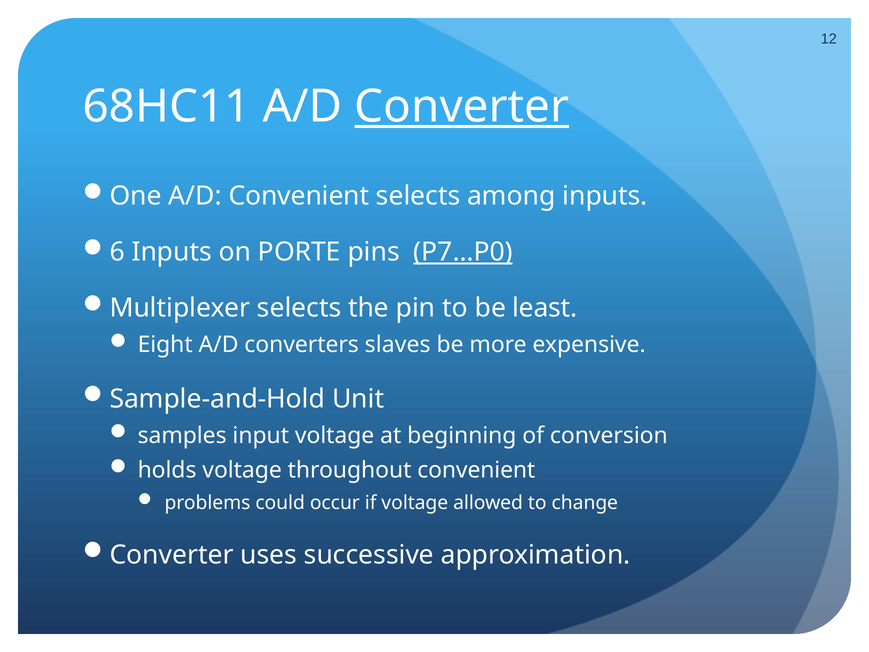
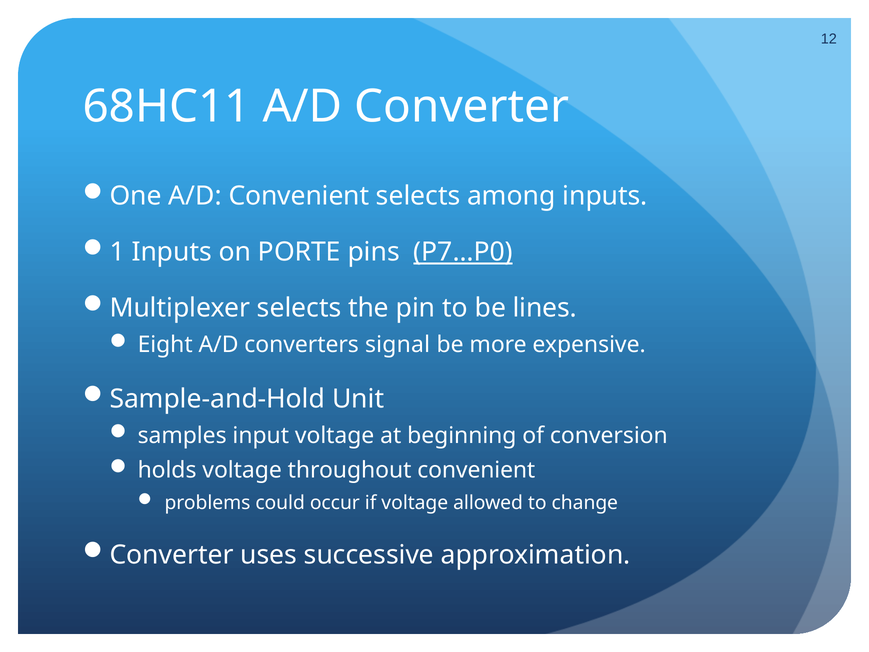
Converter at (462, 107) underline: present -> none
6: 6 -> 1
least: least -> lines
slaves: slaves -> signal
